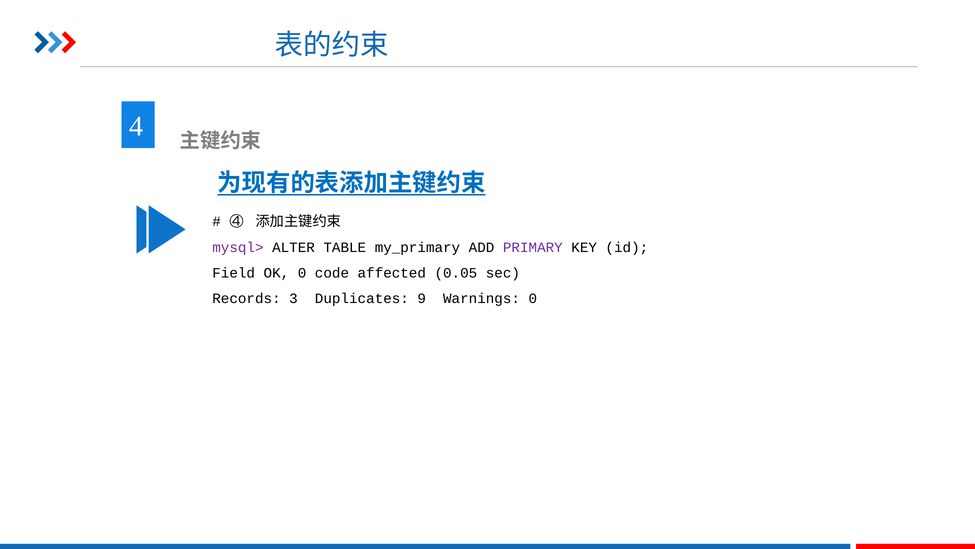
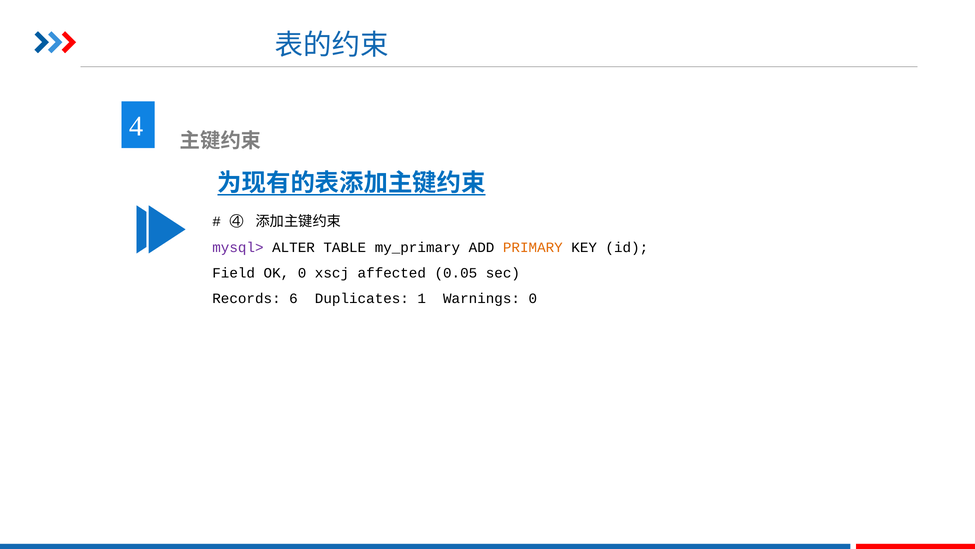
PRIMARY colour: purple -> orange
code: code -> xscj
3: 3 -> 6
9: 9 -> 1
